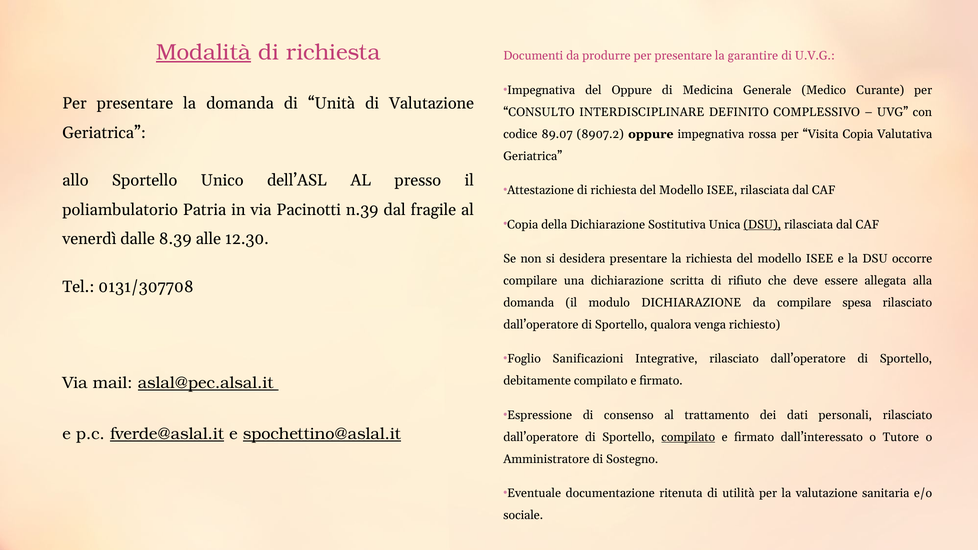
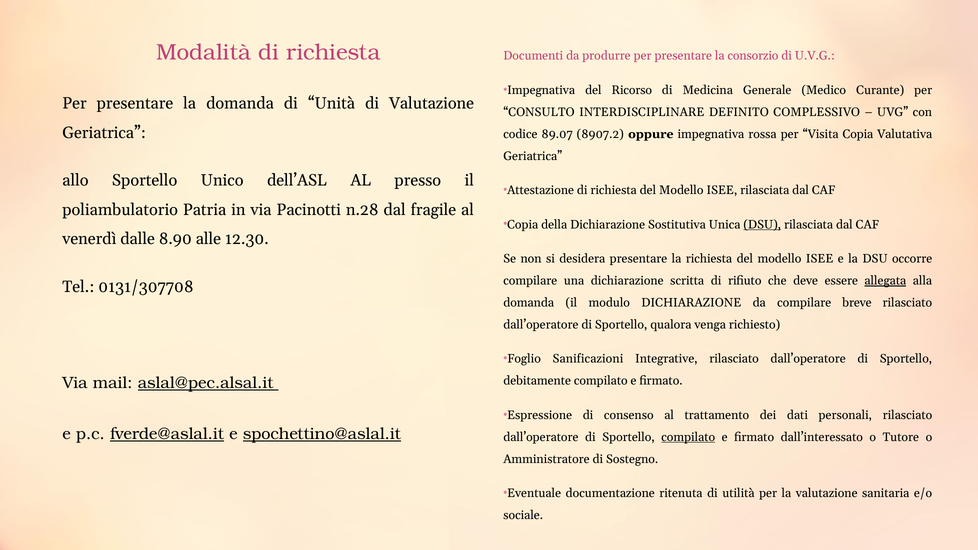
Modalità underline: present -> none
garantire: garantire -> consorzio
del Oppure: Oppure -> Ricorso
n.39: n.39 -> n.28
8.39: 8.39 -> 8.90
allegata underline: none -> present
spesa: spesa -> breve
